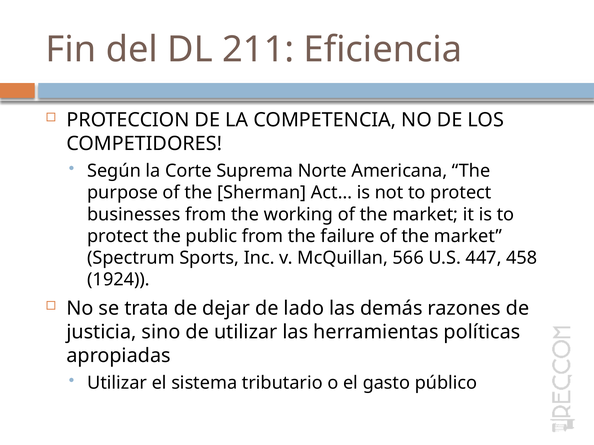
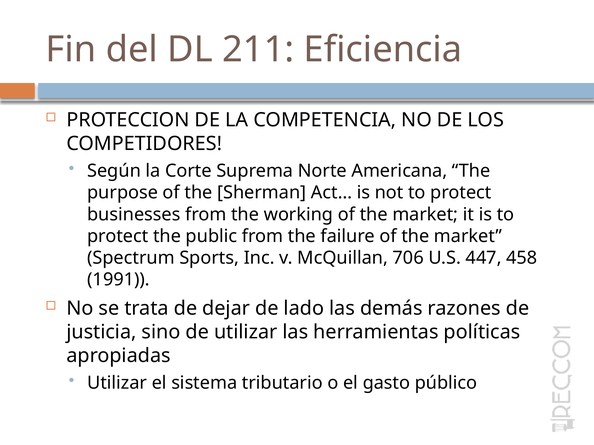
566: 566 -> 706
1924: 1924 -> 1991
